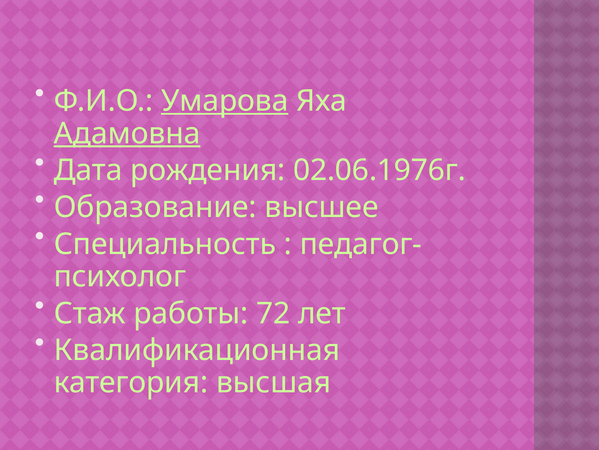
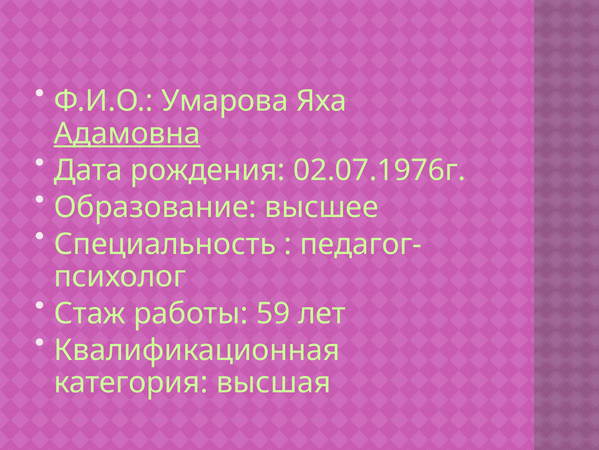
Умарова underline: present -> none
02.06.1976г: 02.06.1976г -> 02.07.1976г
72: 72 -> 59
